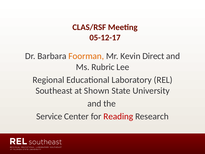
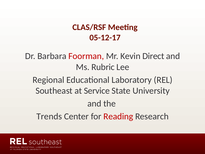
Foorman colour: orange -> red
Shown: Shown -> Service
Service: Service -> Trends
